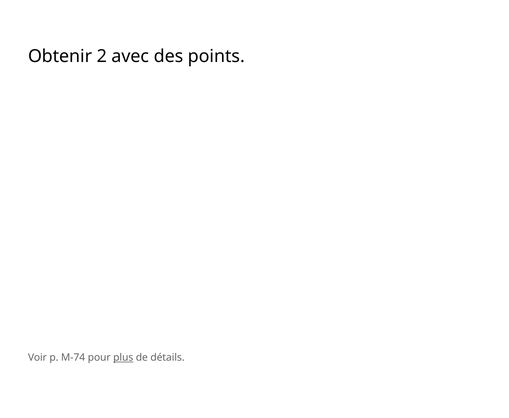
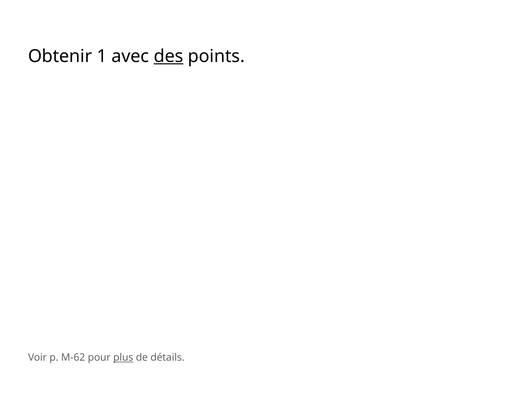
2: 2 -> 1
des underline: none -> present
M-74: M-74 -> M-62
